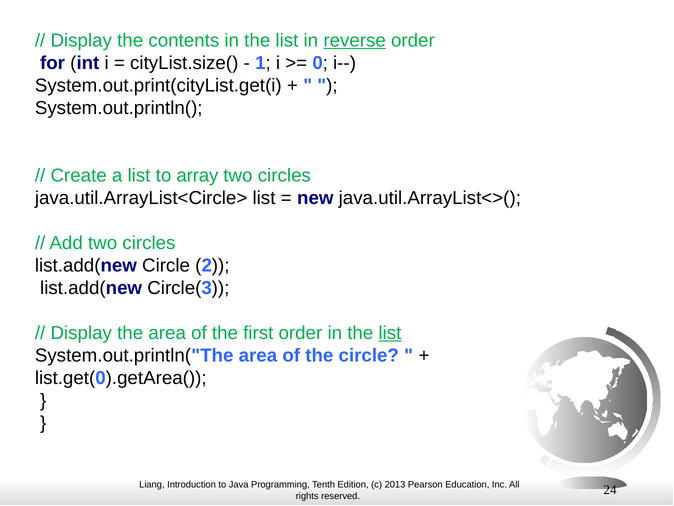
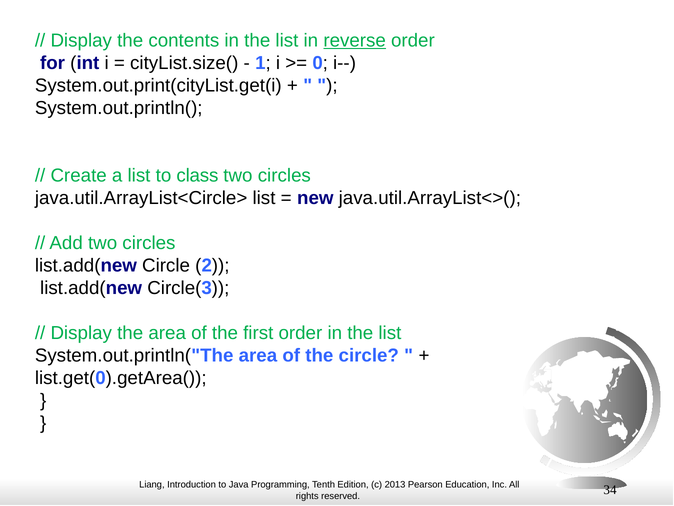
array: array -> class
list at (390, 333) underline: present -> none
24: 24 -> 34
